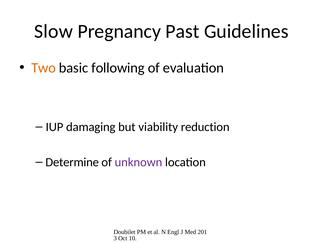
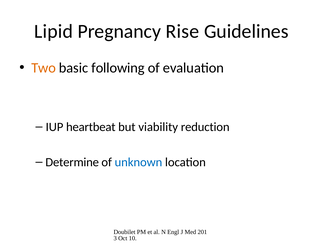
Slow: Slow -> Lipid
Past: Past -> Rise
damaging: damaging -> heartbeat
unknown colour: purple -> blue
